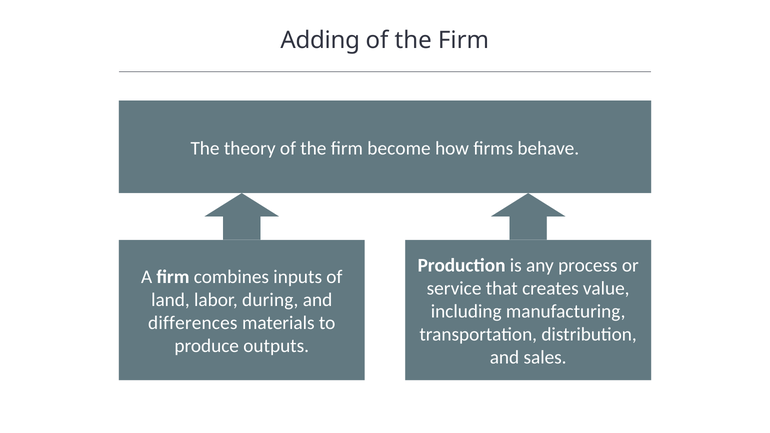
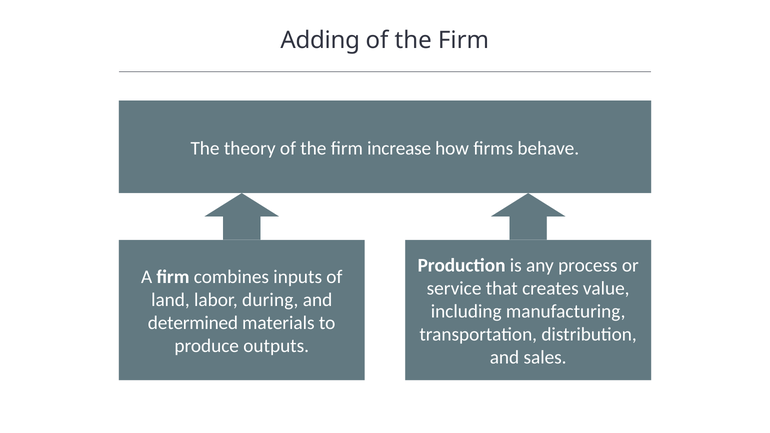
become: become -> increase
differences: differences -> determined
